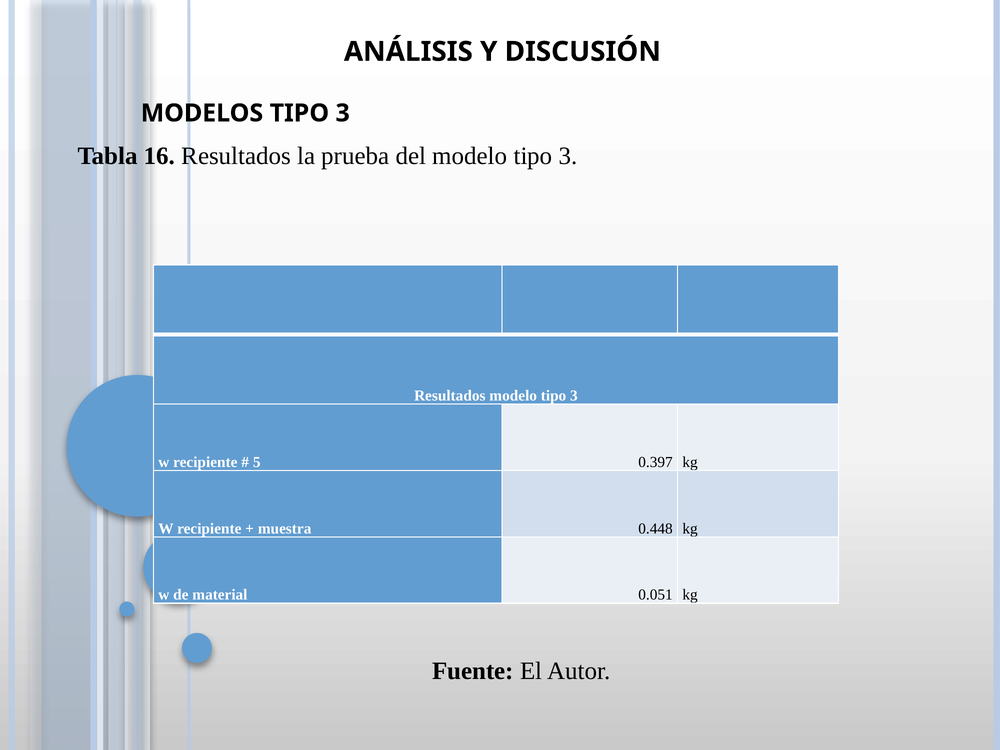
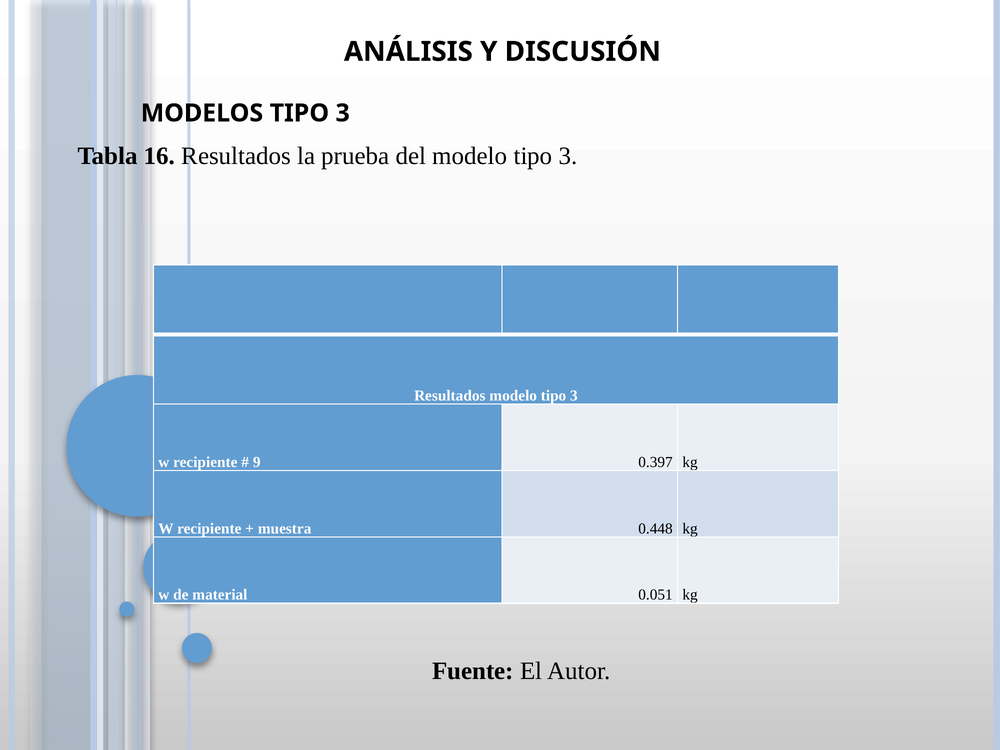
5: 5 -> 9
